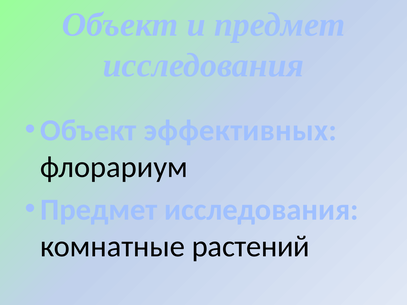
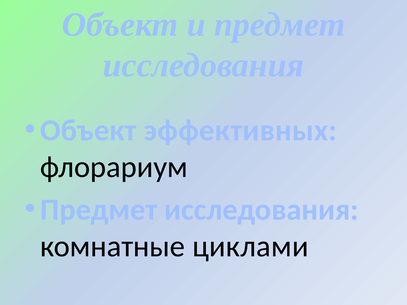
растений: растений -> циклами
